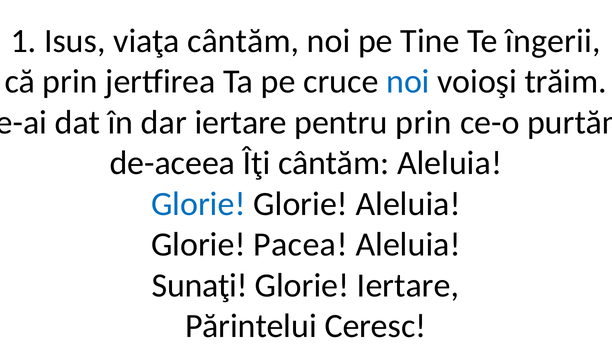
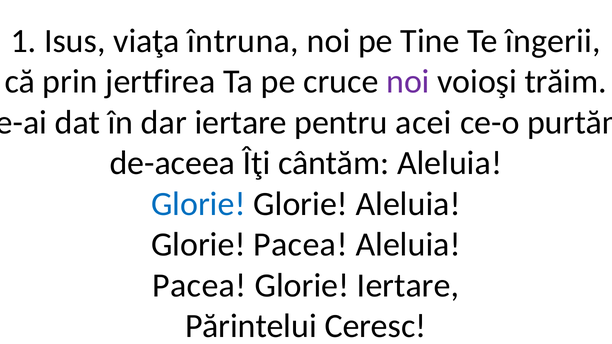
viaţa cântăm: cântăm -> întruna
noi at (408, 82) colour: blue -> purple
pentru prin: prin -> acei
Sunaţi at (200, 286): Sunaţi -> Pacea
